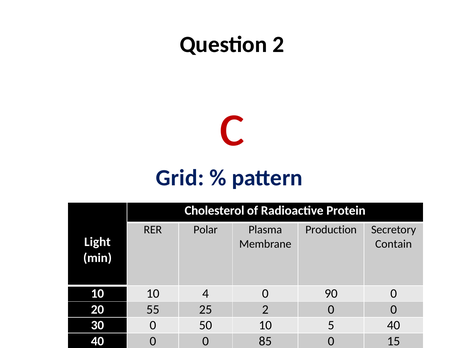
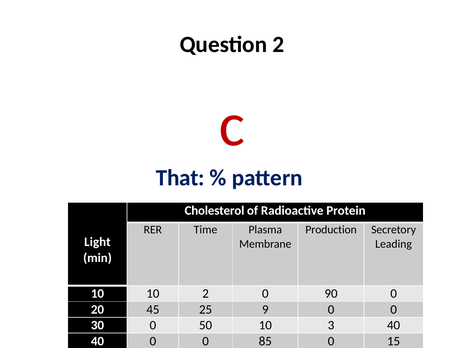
Grid: Grid -> That
Polar: Polar -> Time
Contain: Contain -> Leading
10 4: 4 -> 2
55: 55 -> 45
25 2: 2 -> 9
5: 5 -> 3
